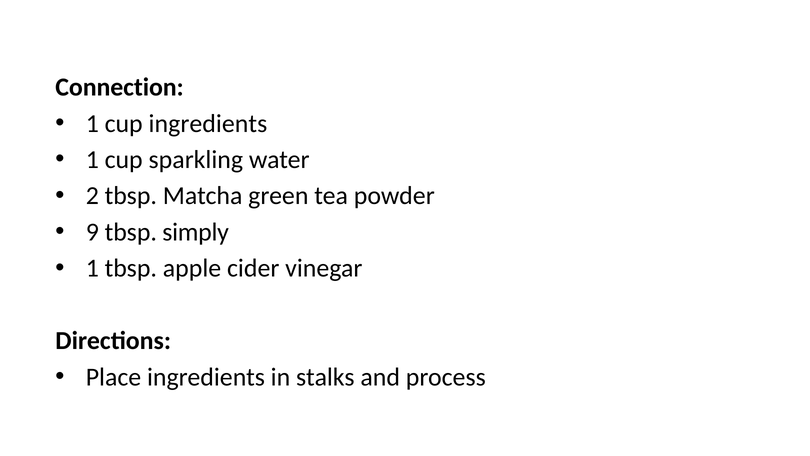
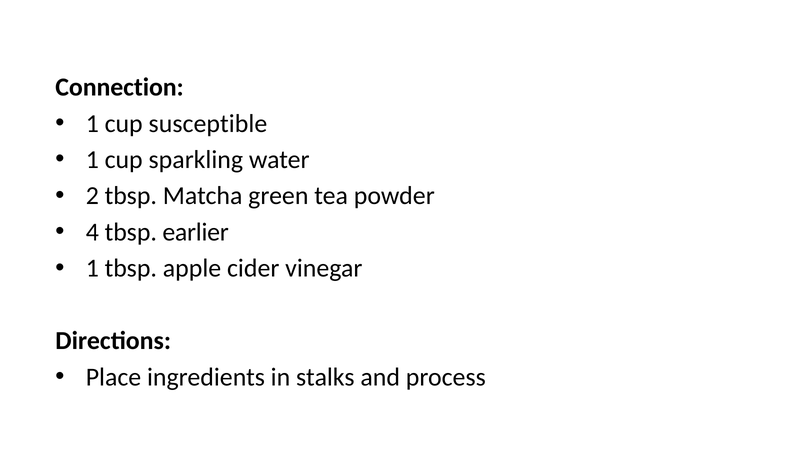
cup ingredients: ingredients -> susceptible
9: 9 -> 4
simply: simply -> earlier
